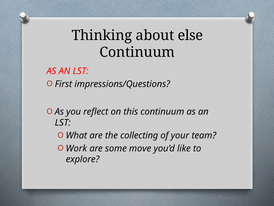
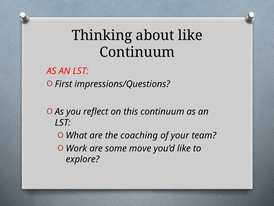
about else: else -> like
collecting: collecting -> coaching
